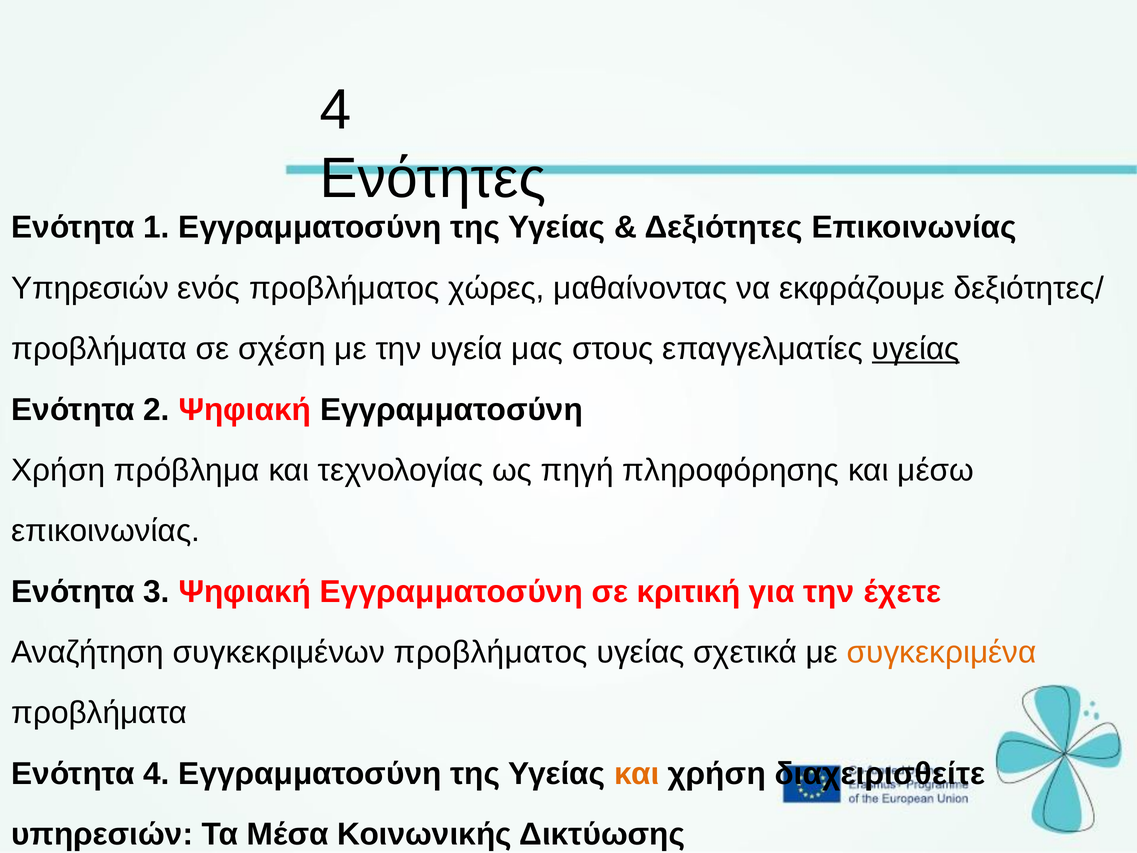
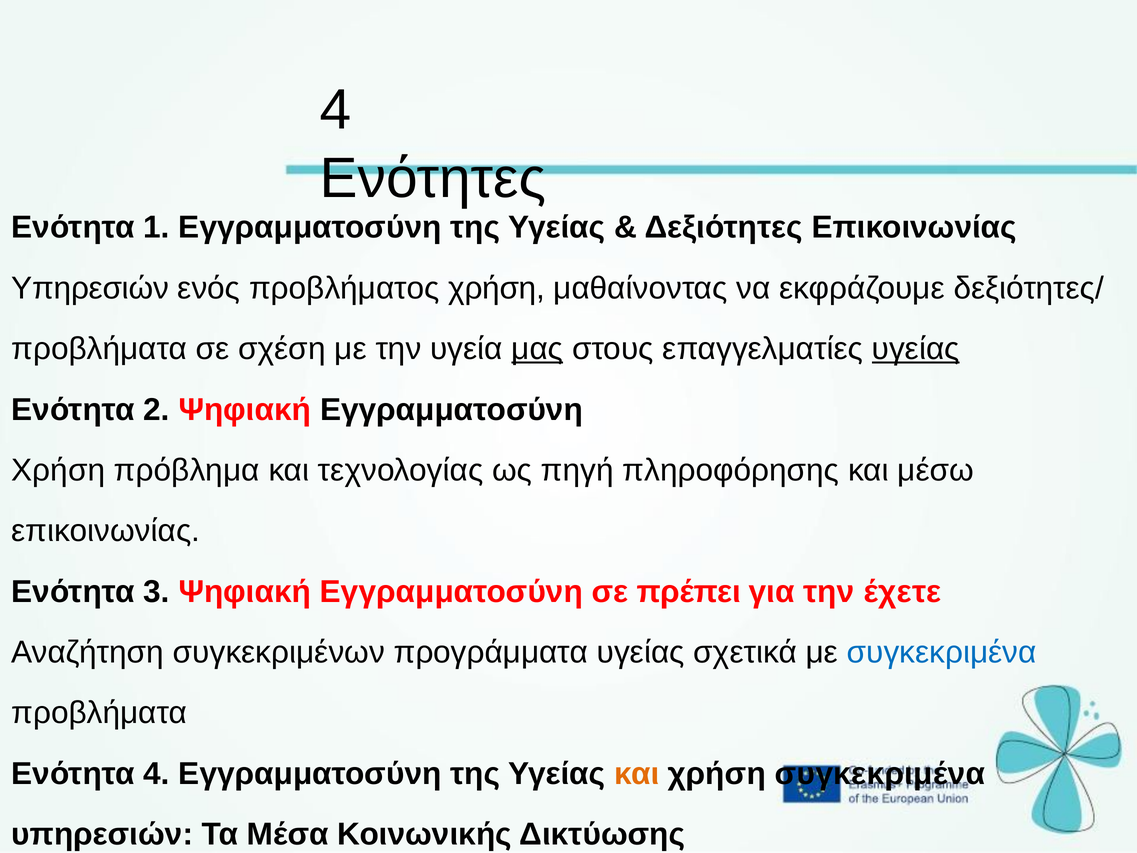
προβλήματος χώρες: χώρες -> χρήση
μας underline: none -> present
σε κριτική: κριτική -> πρέπει
συγκεκριμένων προβλήματος: προβλήματος -> προγράμματα
συγκεκριμένα at (942, 652) colour: orange -> blue
χρήση διαχειρισθείτε: διαχειρισθείτε -> συγκεκριμένα
